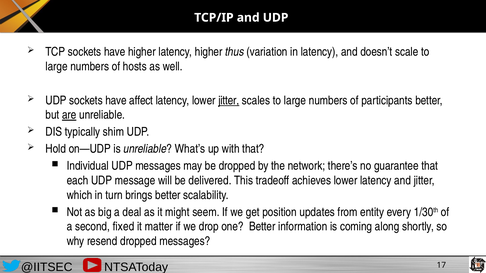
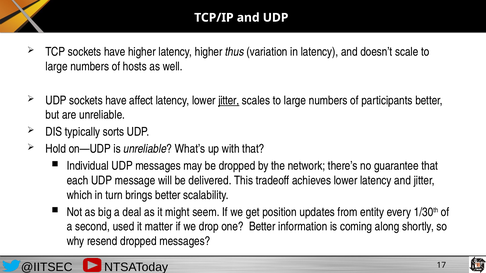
are underline: present -> none
shim: shim -> sorts
fixed: fixed -> used
